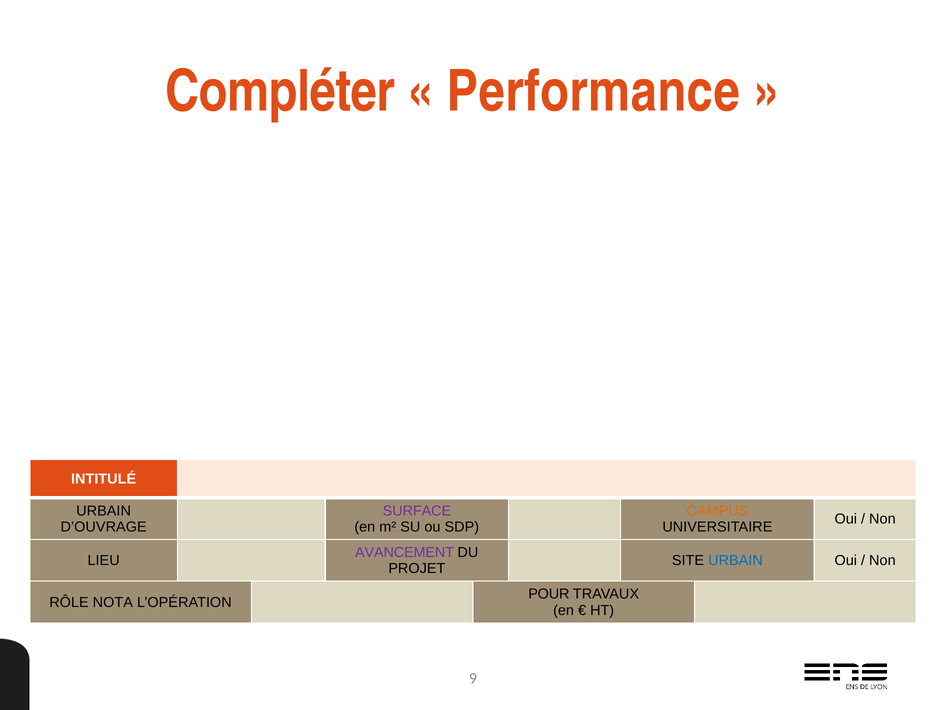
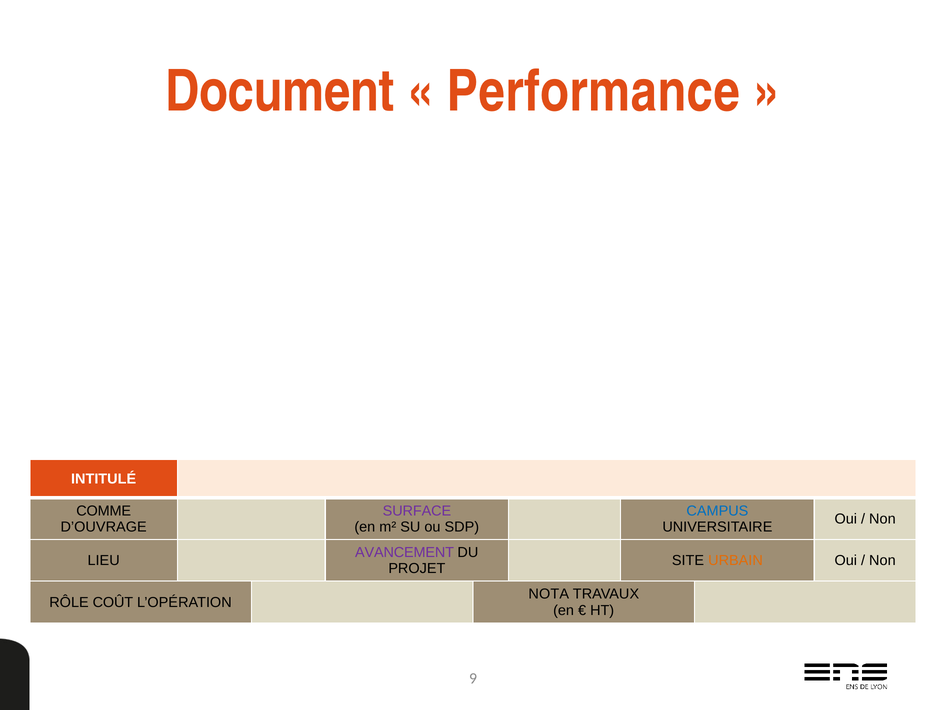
Compléter: Compléter -> Document
URBAIN at (104, 510): URBAIN -> COMME
CAMPUS colour: orange -> blue
URBAIN at (735, 560) colour: blue -> orange
POUR: POUR -> NOTA
NOTA: NOTA -> COÛT
